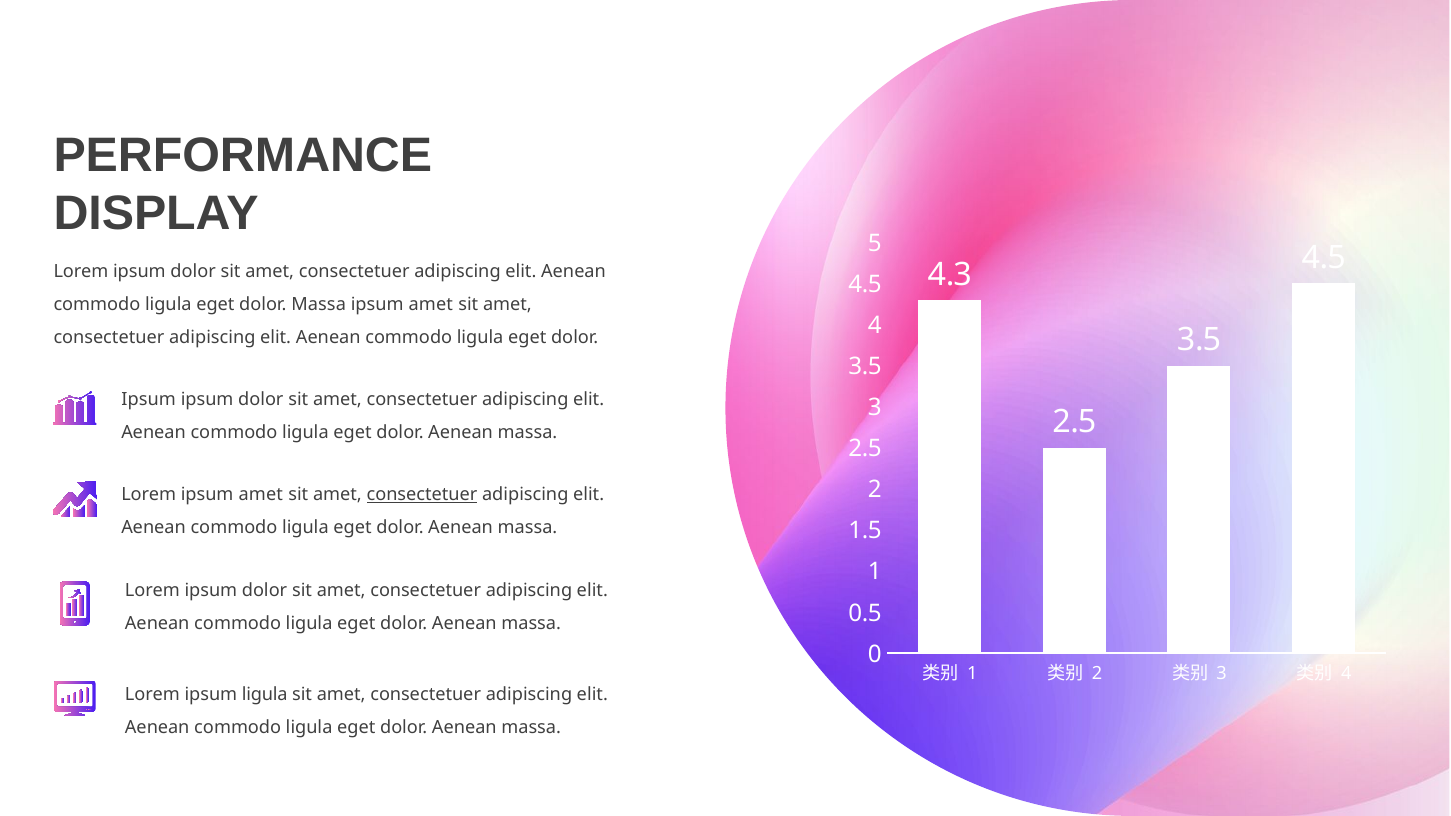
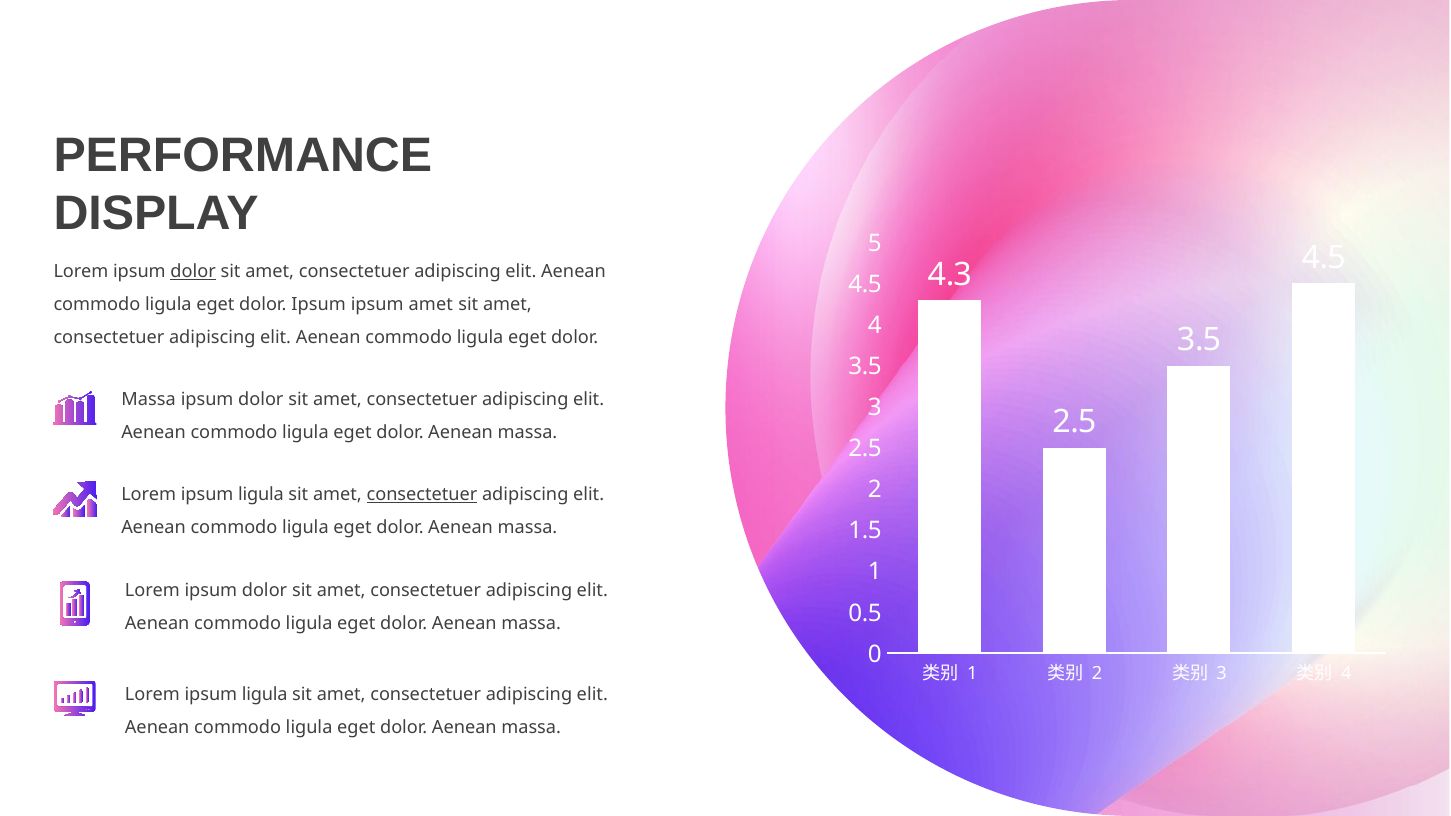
dolor at (193, 272) underline: none -> present
dolor Massa: Massa -> Ipsum
Ipsum at (149, 400): Ipsum -> Massa
amet at (261, 494): amet -> ligula
